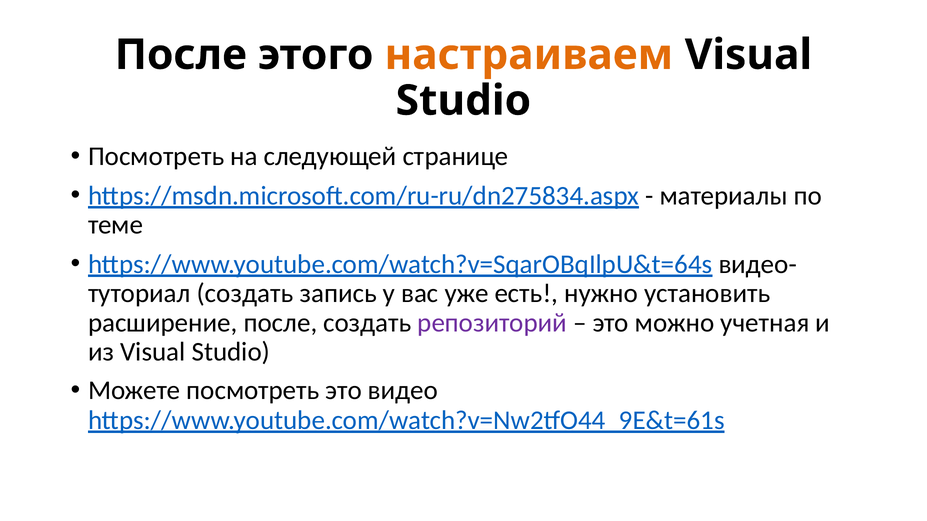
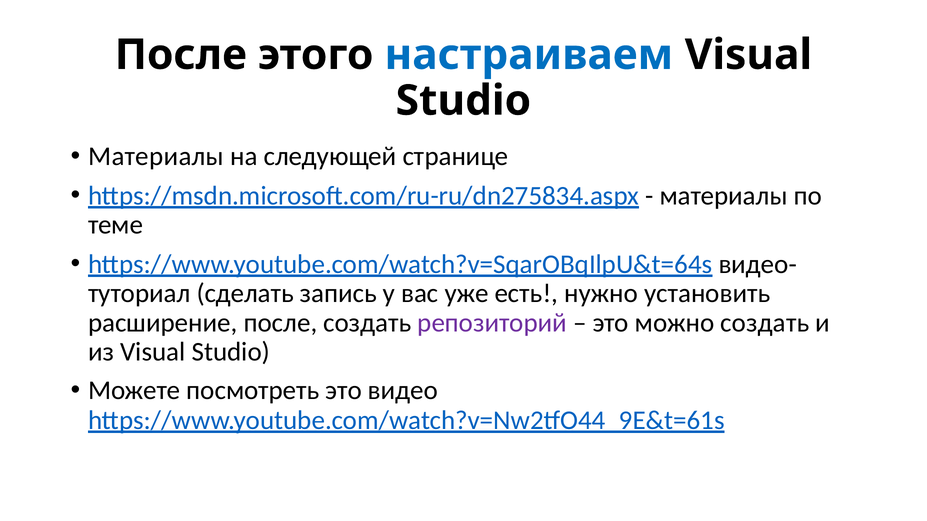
настраиваем colour: orange -> blue
Посмотреть at (156, 157): Посмотреть -> Материалы
создать at (245, 294): создать -> сделать
можно учетная: учетная -> создать
